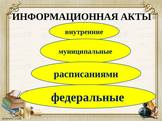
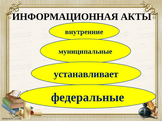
расписаниями: расписаниями -> устанавливает
